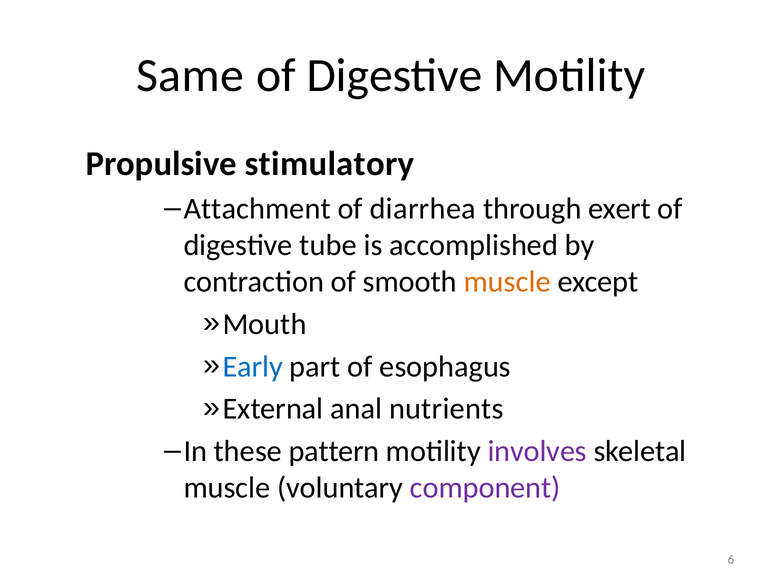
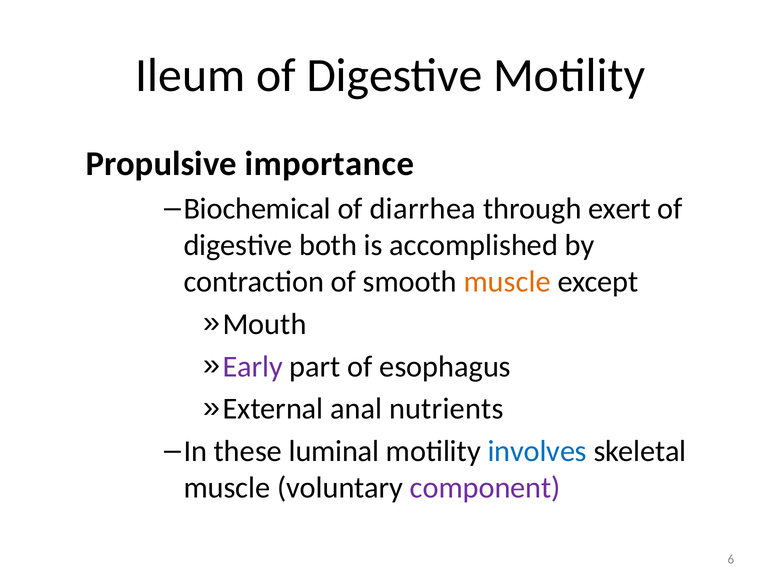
Same: Same -> Ileum
stimulatory: stimulatory -> importance
Attachment: Attachment -> Biochemical
tube: tube -> both
Early colour: blue -> purple
pattern: pattern -> luminal
involves colour: purple -> blue
